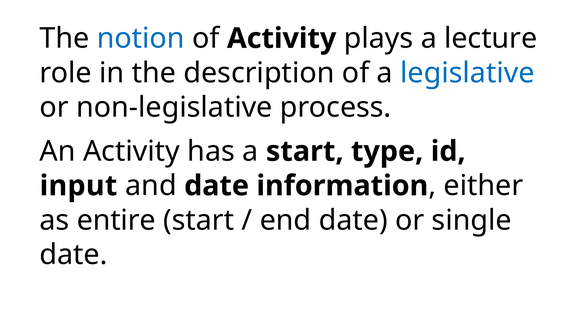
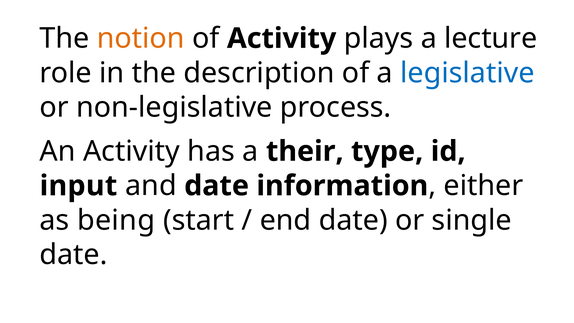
notion colour: blue -> orange
a start: start -> their
entire: entire -> being
